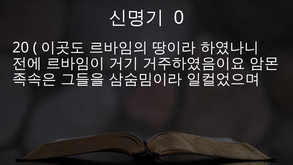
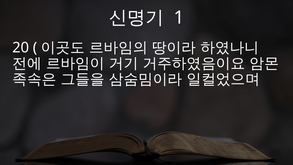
0: 0 -> 1
